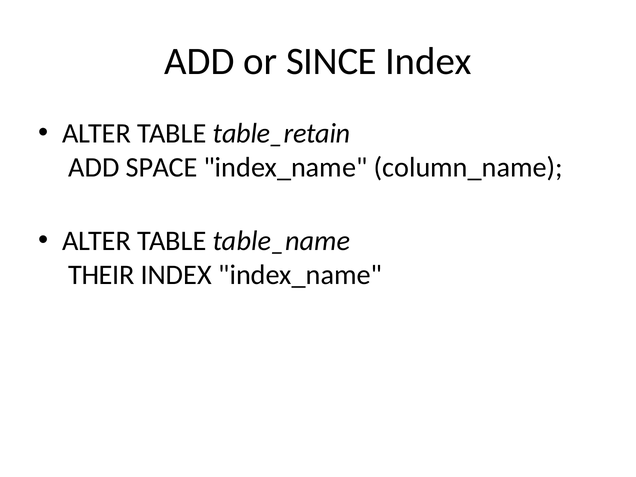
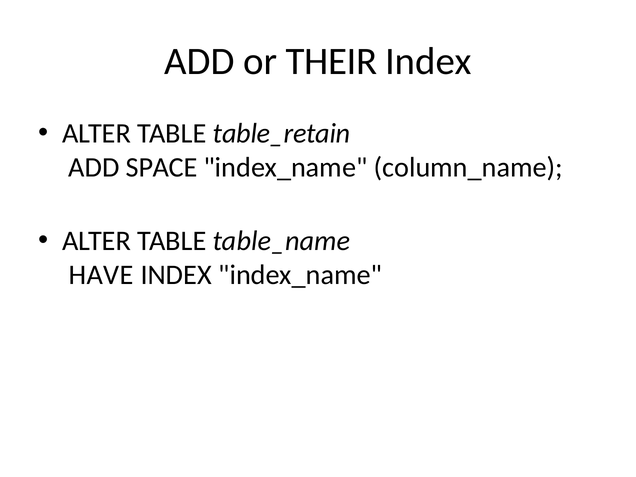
SINCE: SINCE -> THEIR
THEIR: THEIR -> HAVE
